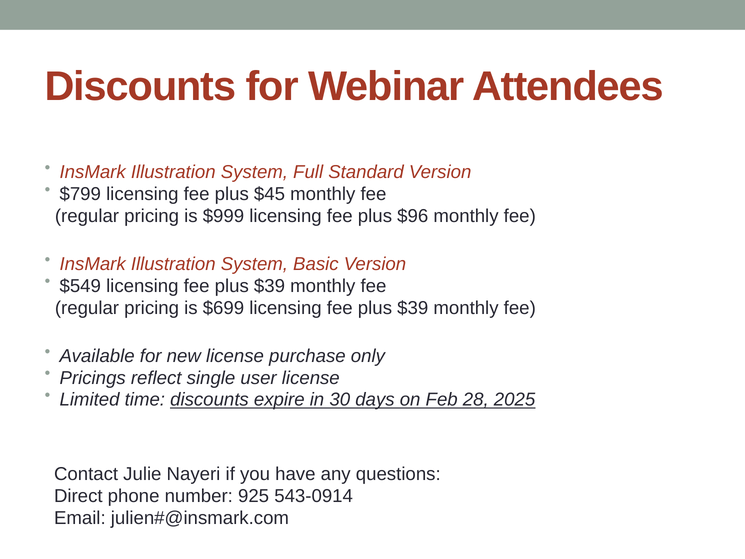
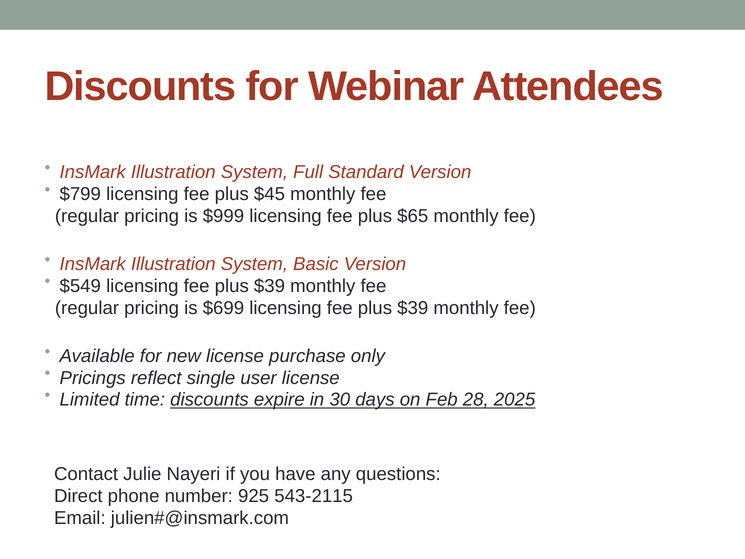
$96: $96 -> $65
543-0914: 543-0914 -> 543-2115
